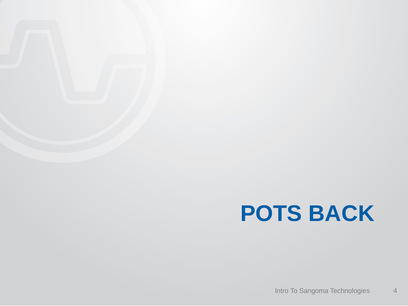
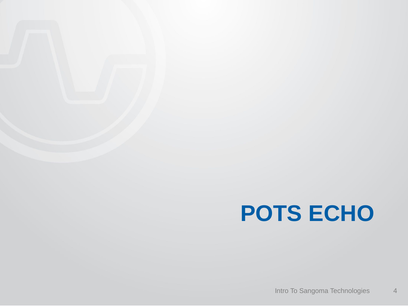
BACK: BACK -> ECHO
